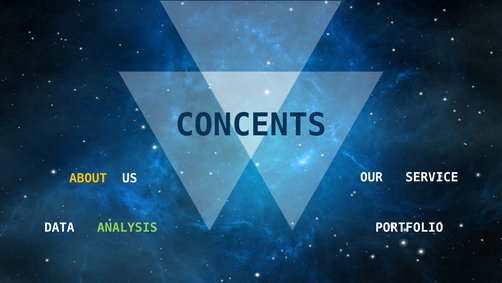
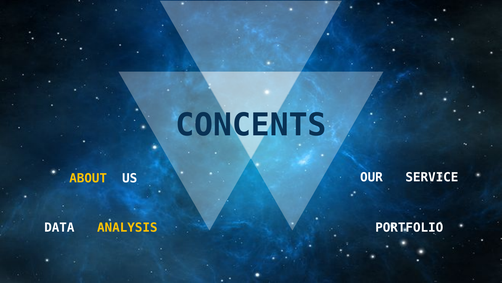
ANALYSIS colour: light green -> yellow
